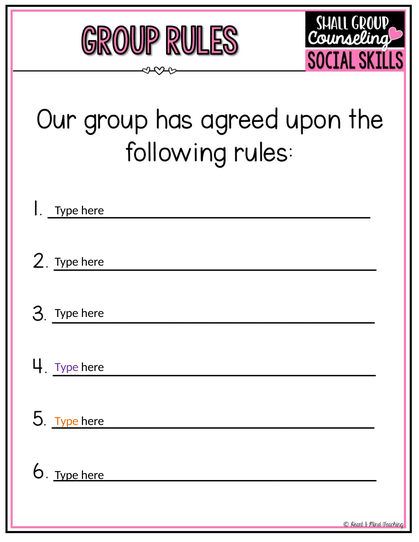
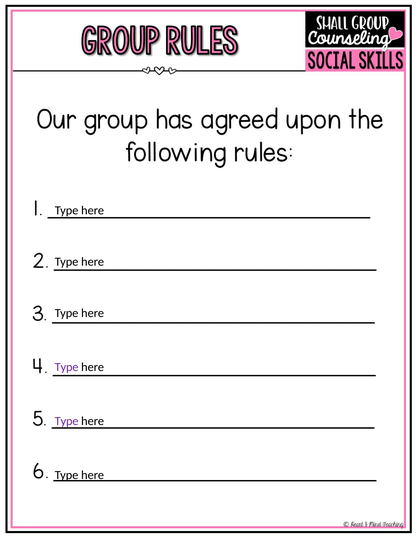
Type at (67, 421) colour: orange -> purple
